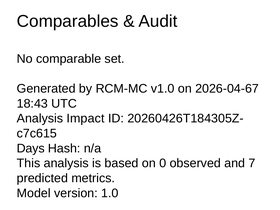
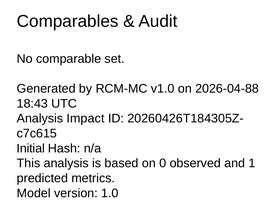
2026-04-67: 2026-04-67 -> 2026-04-88
Days: Days -> Initial
7: 7 -> 1
